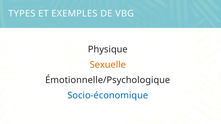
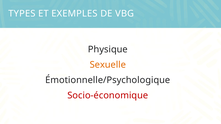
Socio-économique colour: blue -> red
